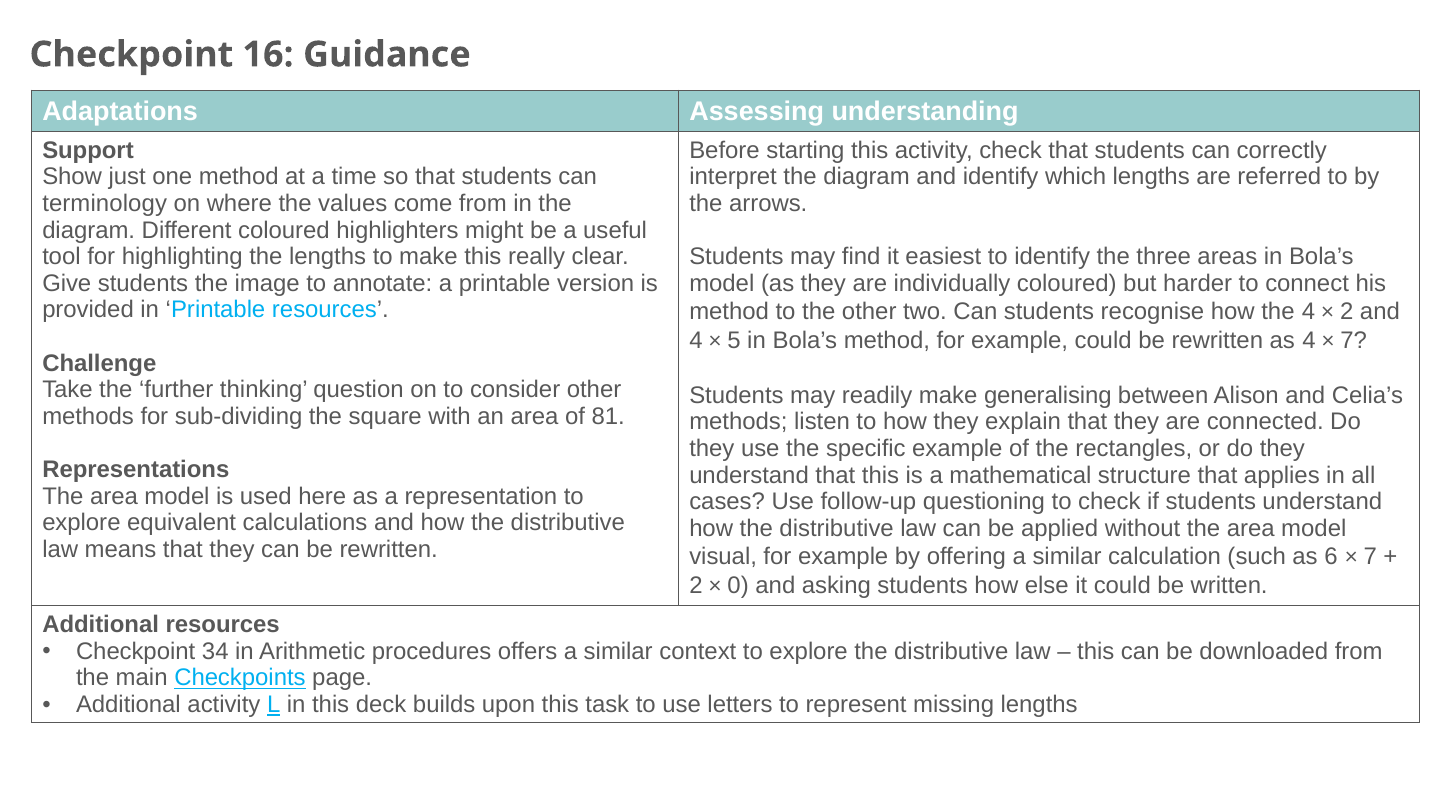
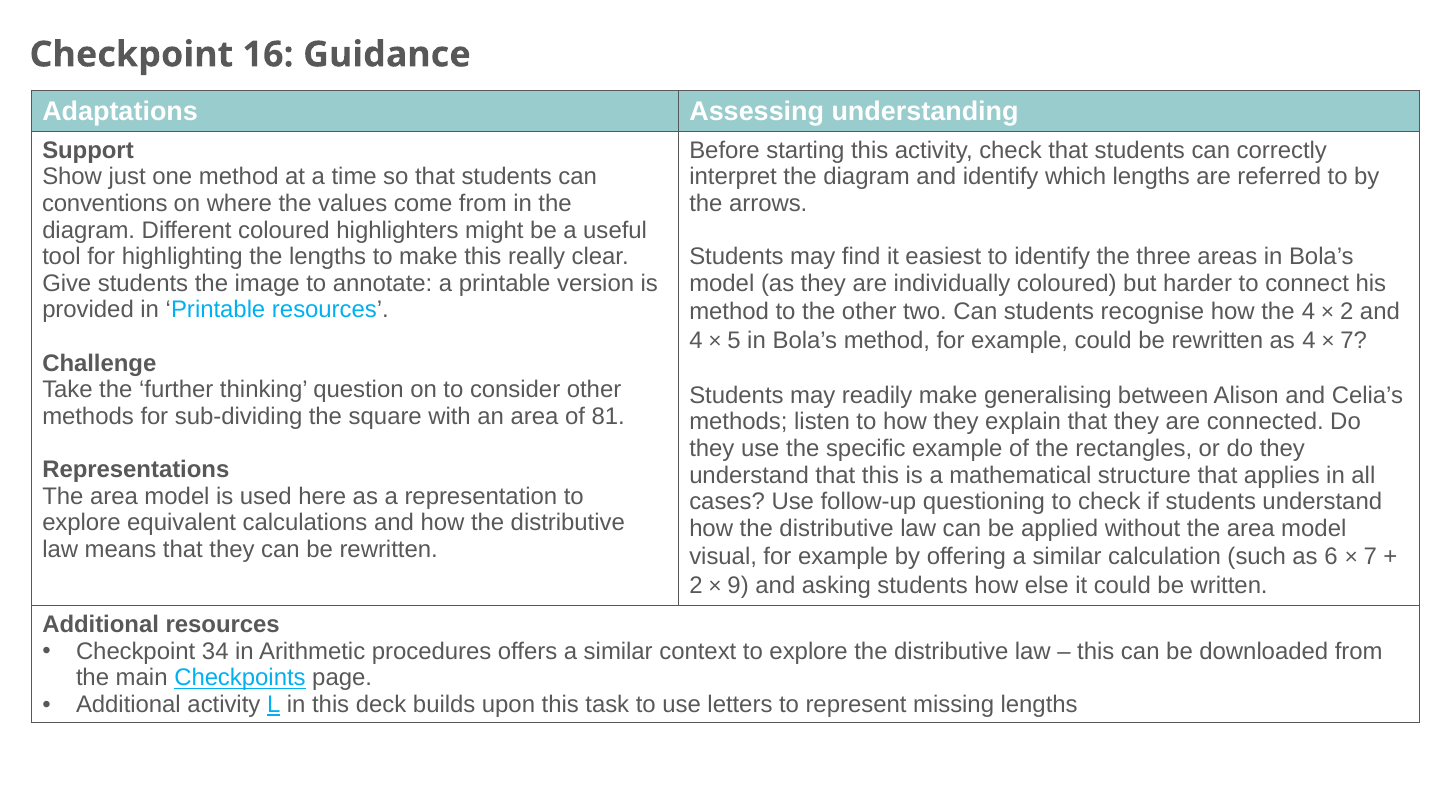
terminology: terminology -> conventions
0: 0 -> 9
